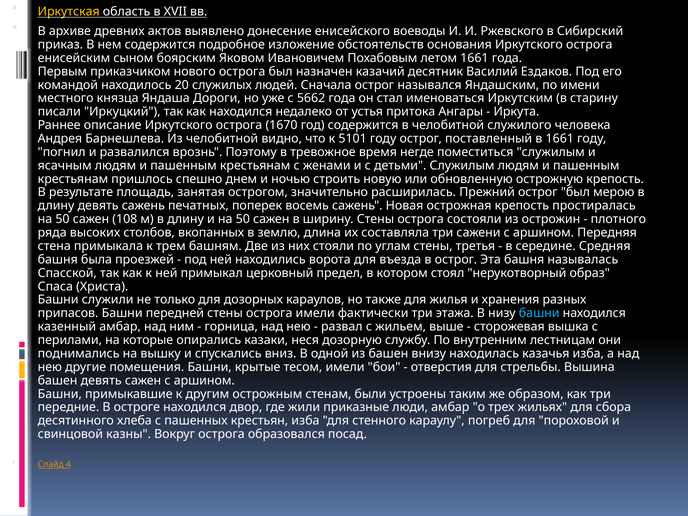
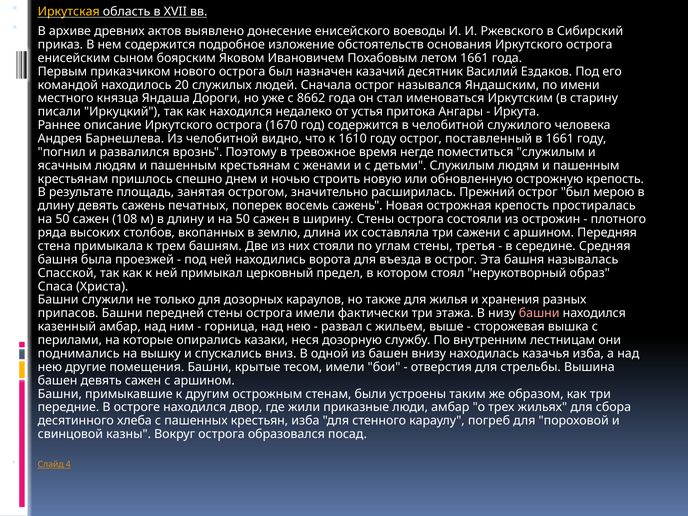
5662: 5662 -> 8662
5101: 5101 -> 1610
башни at (539, 313) colour: light blue -> pink
